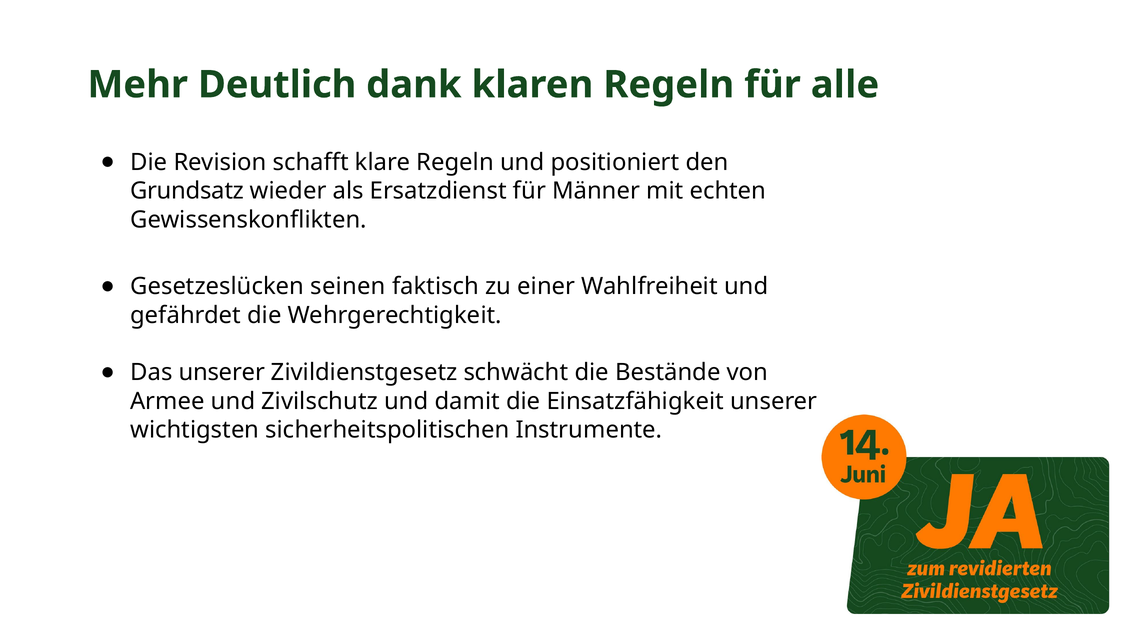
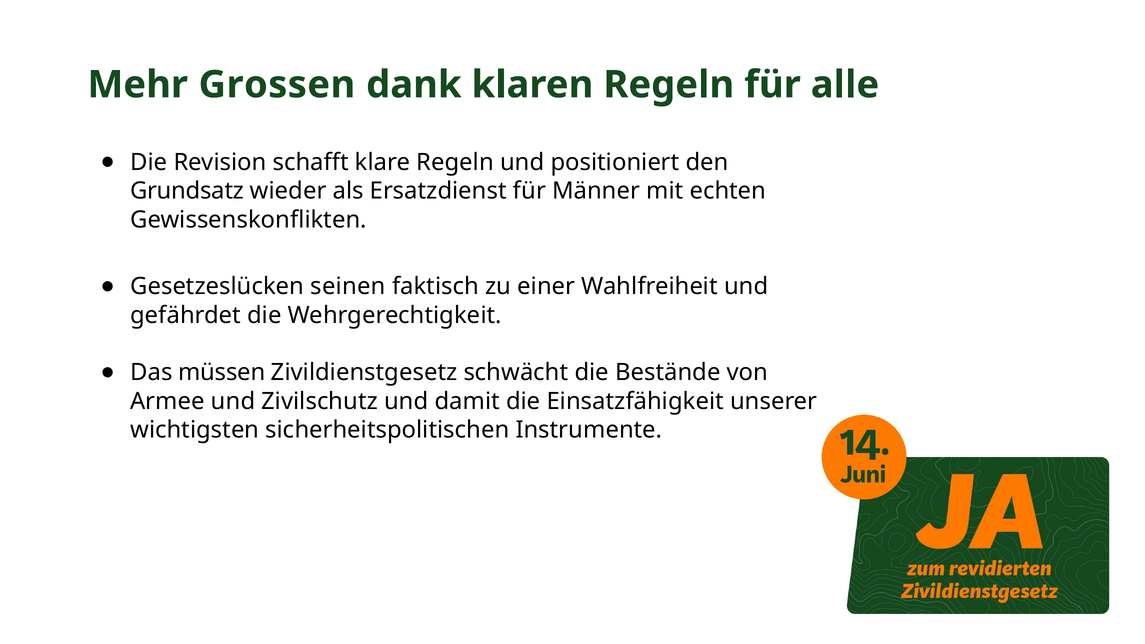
Deutlich: Deutlich -> Grossen
Das unserer: unserer -> müssen
